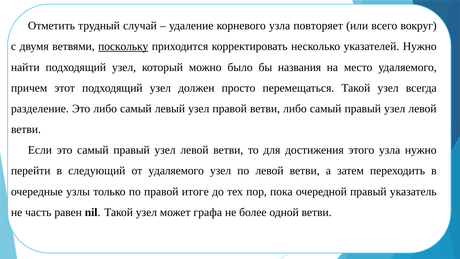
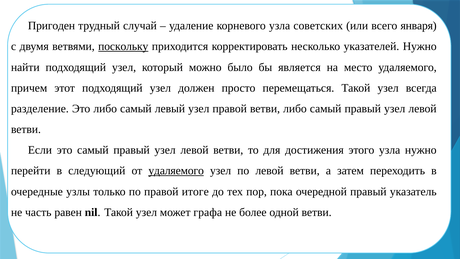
Отметить: Отметить -> Пригоден
повторяет: повторяет -> советских
вокруг: вокруг -> января
названия: названия -> является
удаляемого at (176, 171) underline: none -> present
